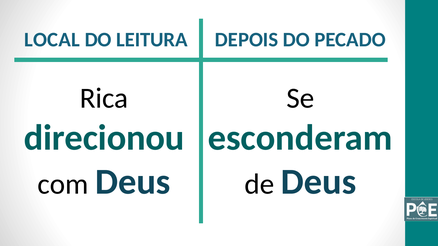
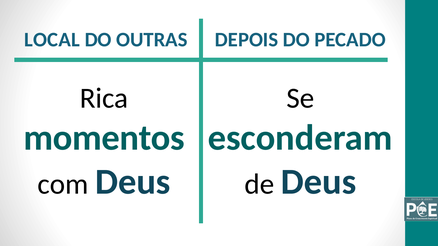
LEITURA: LEITURA -> OUTRAS
direcionou: direcionou -> momentos
